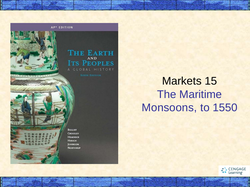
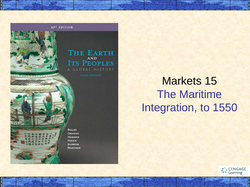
Monsoons: Monsoons -> Integration
